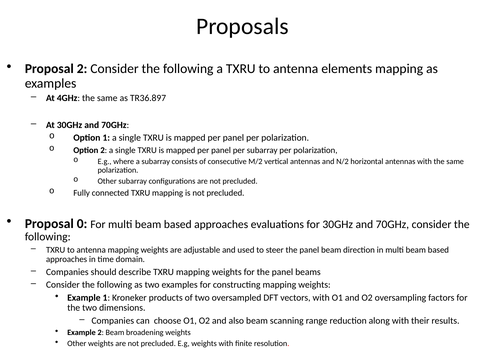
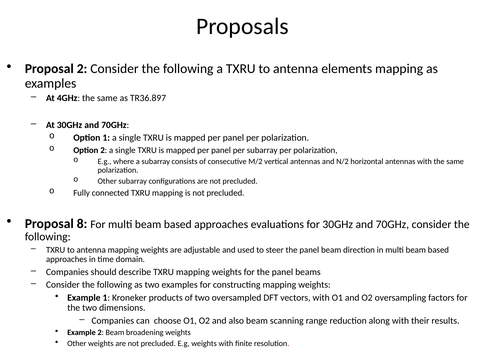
0: 0 -> 8
